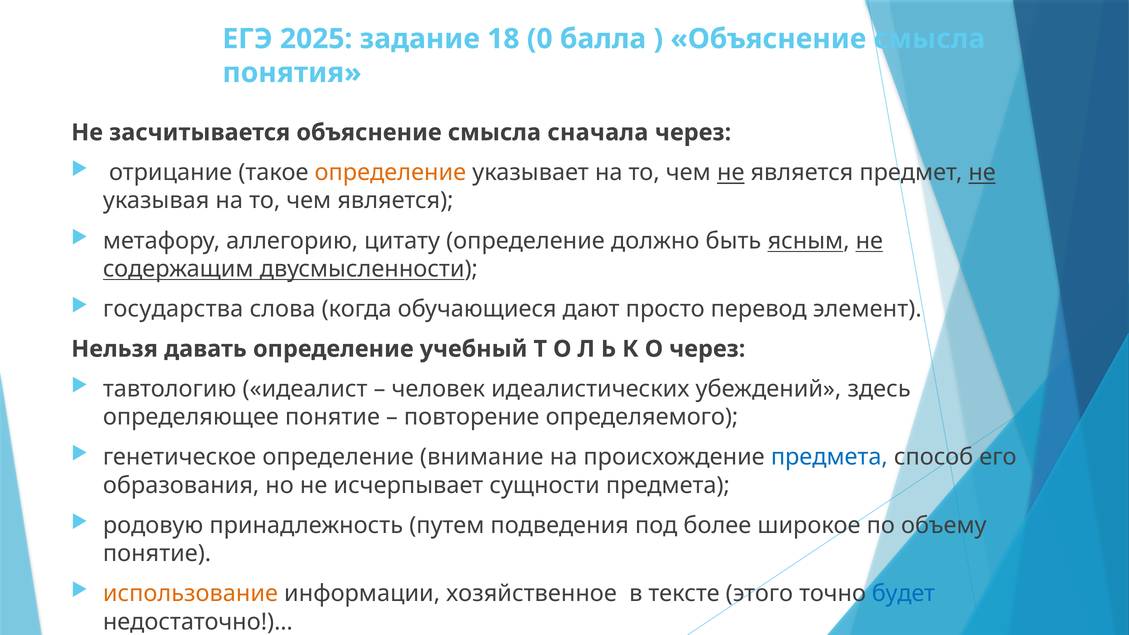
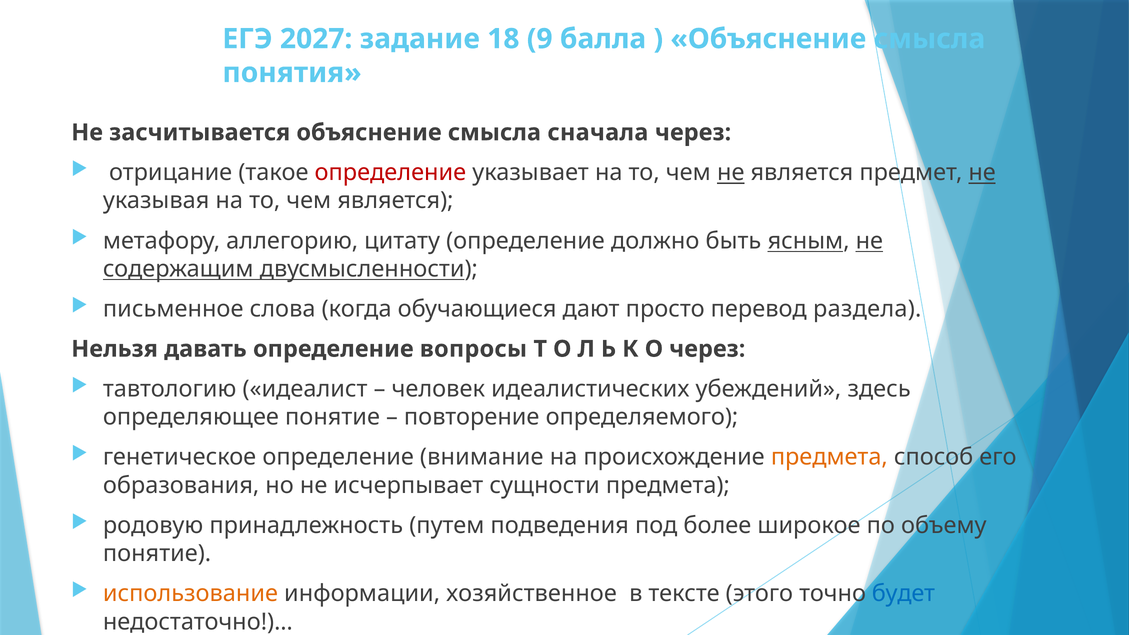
2025: 2025 -> 2027
0: 0 -> 9
определение at (390, 173) colour: orange -> red
государства: государства -> письменное
элемент: элемент -> раздела
учебный: учебный -> вопросы
предмета at (829, 457) colour: blue -> orange
